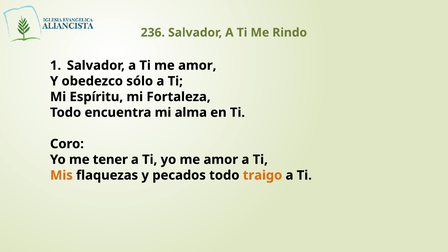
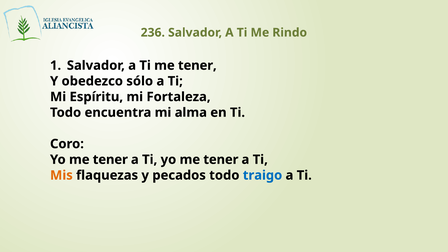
Ti me amor: amor -> tener
Ti yo me amor: amor -> tener
traigo colour: orange -> blue
